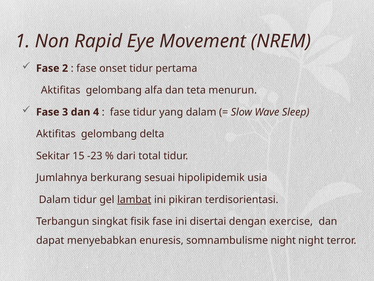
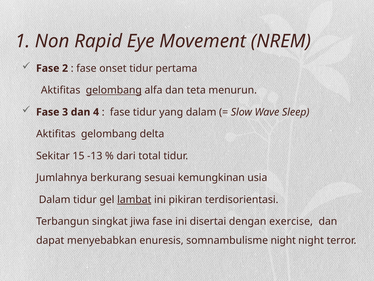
gelombang at (114, 90) underline: none -> present
-23: -23 -> -13
hipolipidemik: hipolipidemik -> kemungkinan
fisik: fisik -> jiwa
